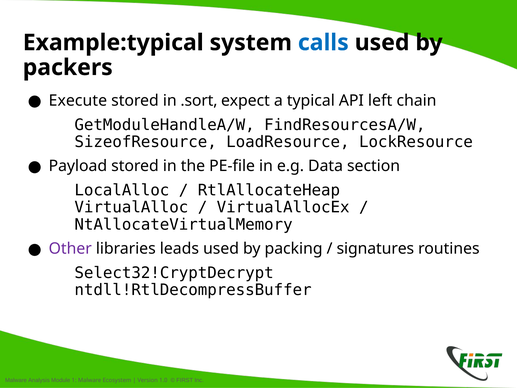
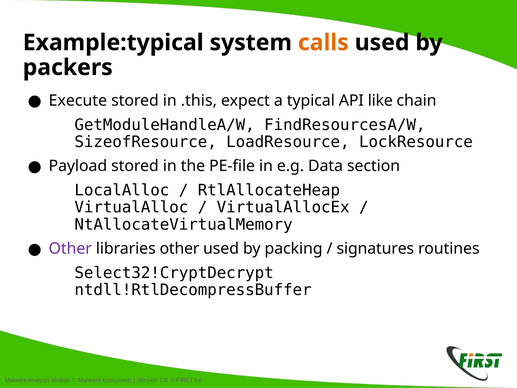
calls colour: blue -> orange
.sort: .sort -> .this
left: left -> like
libraries leads: leads -> other
